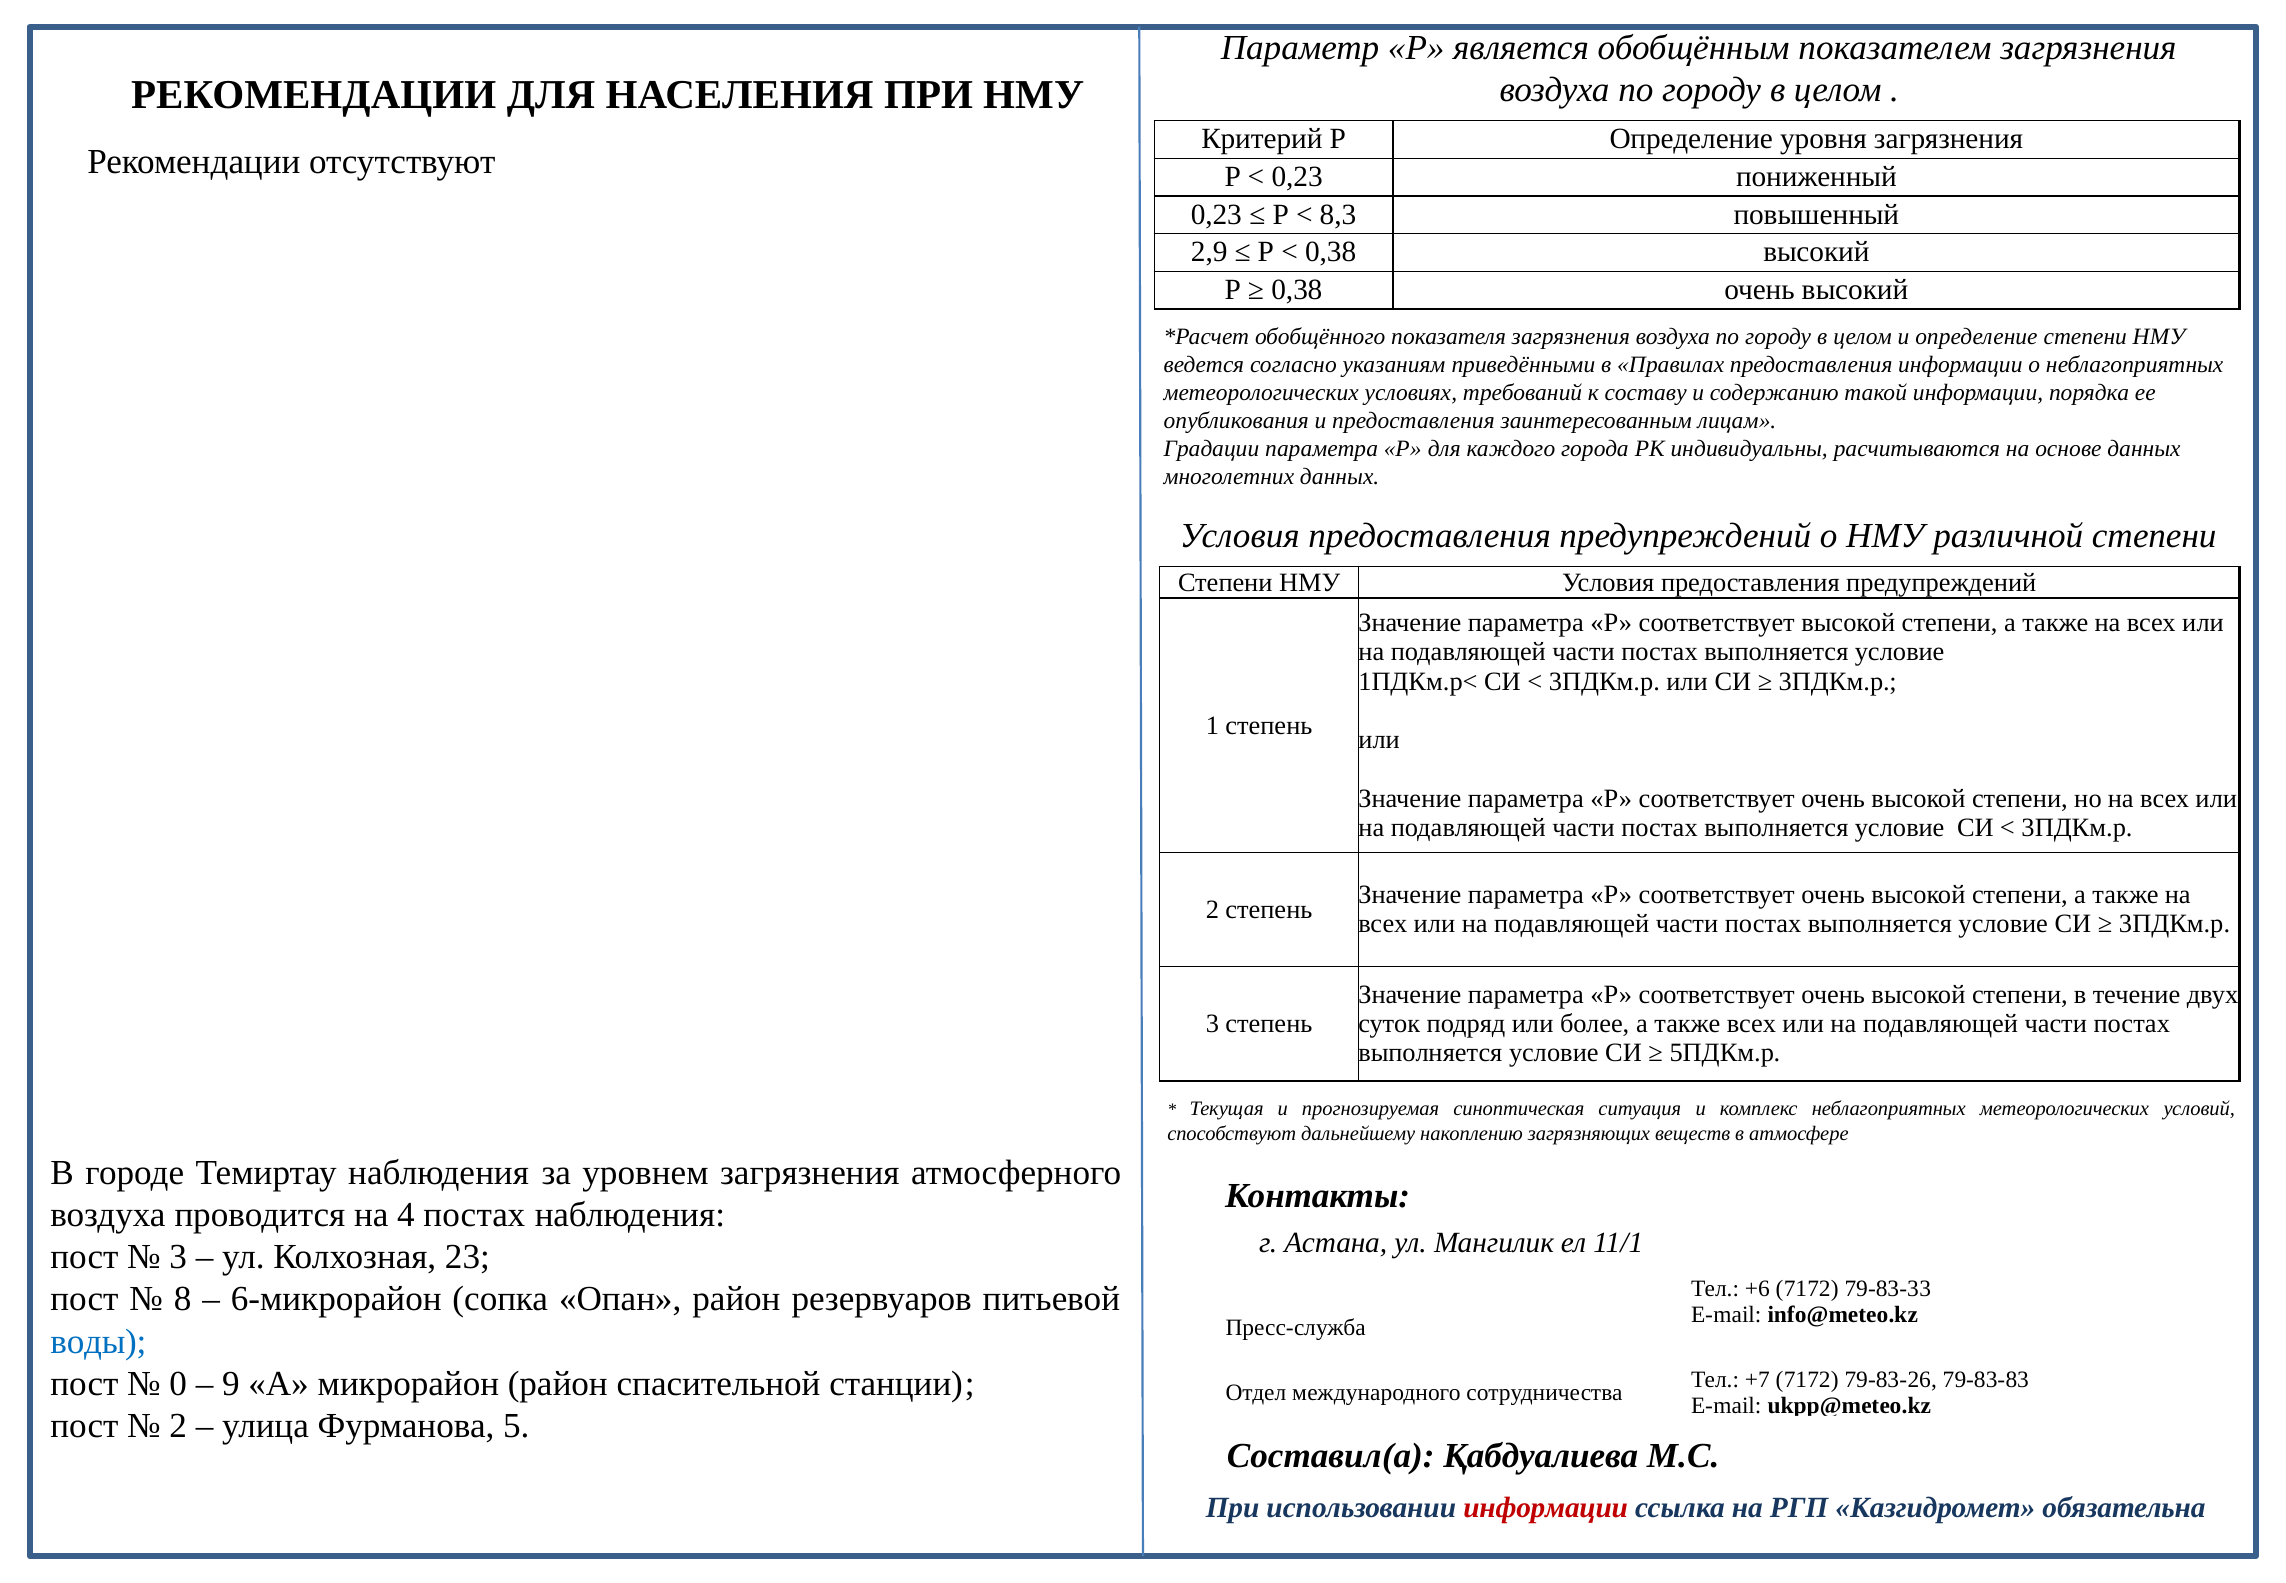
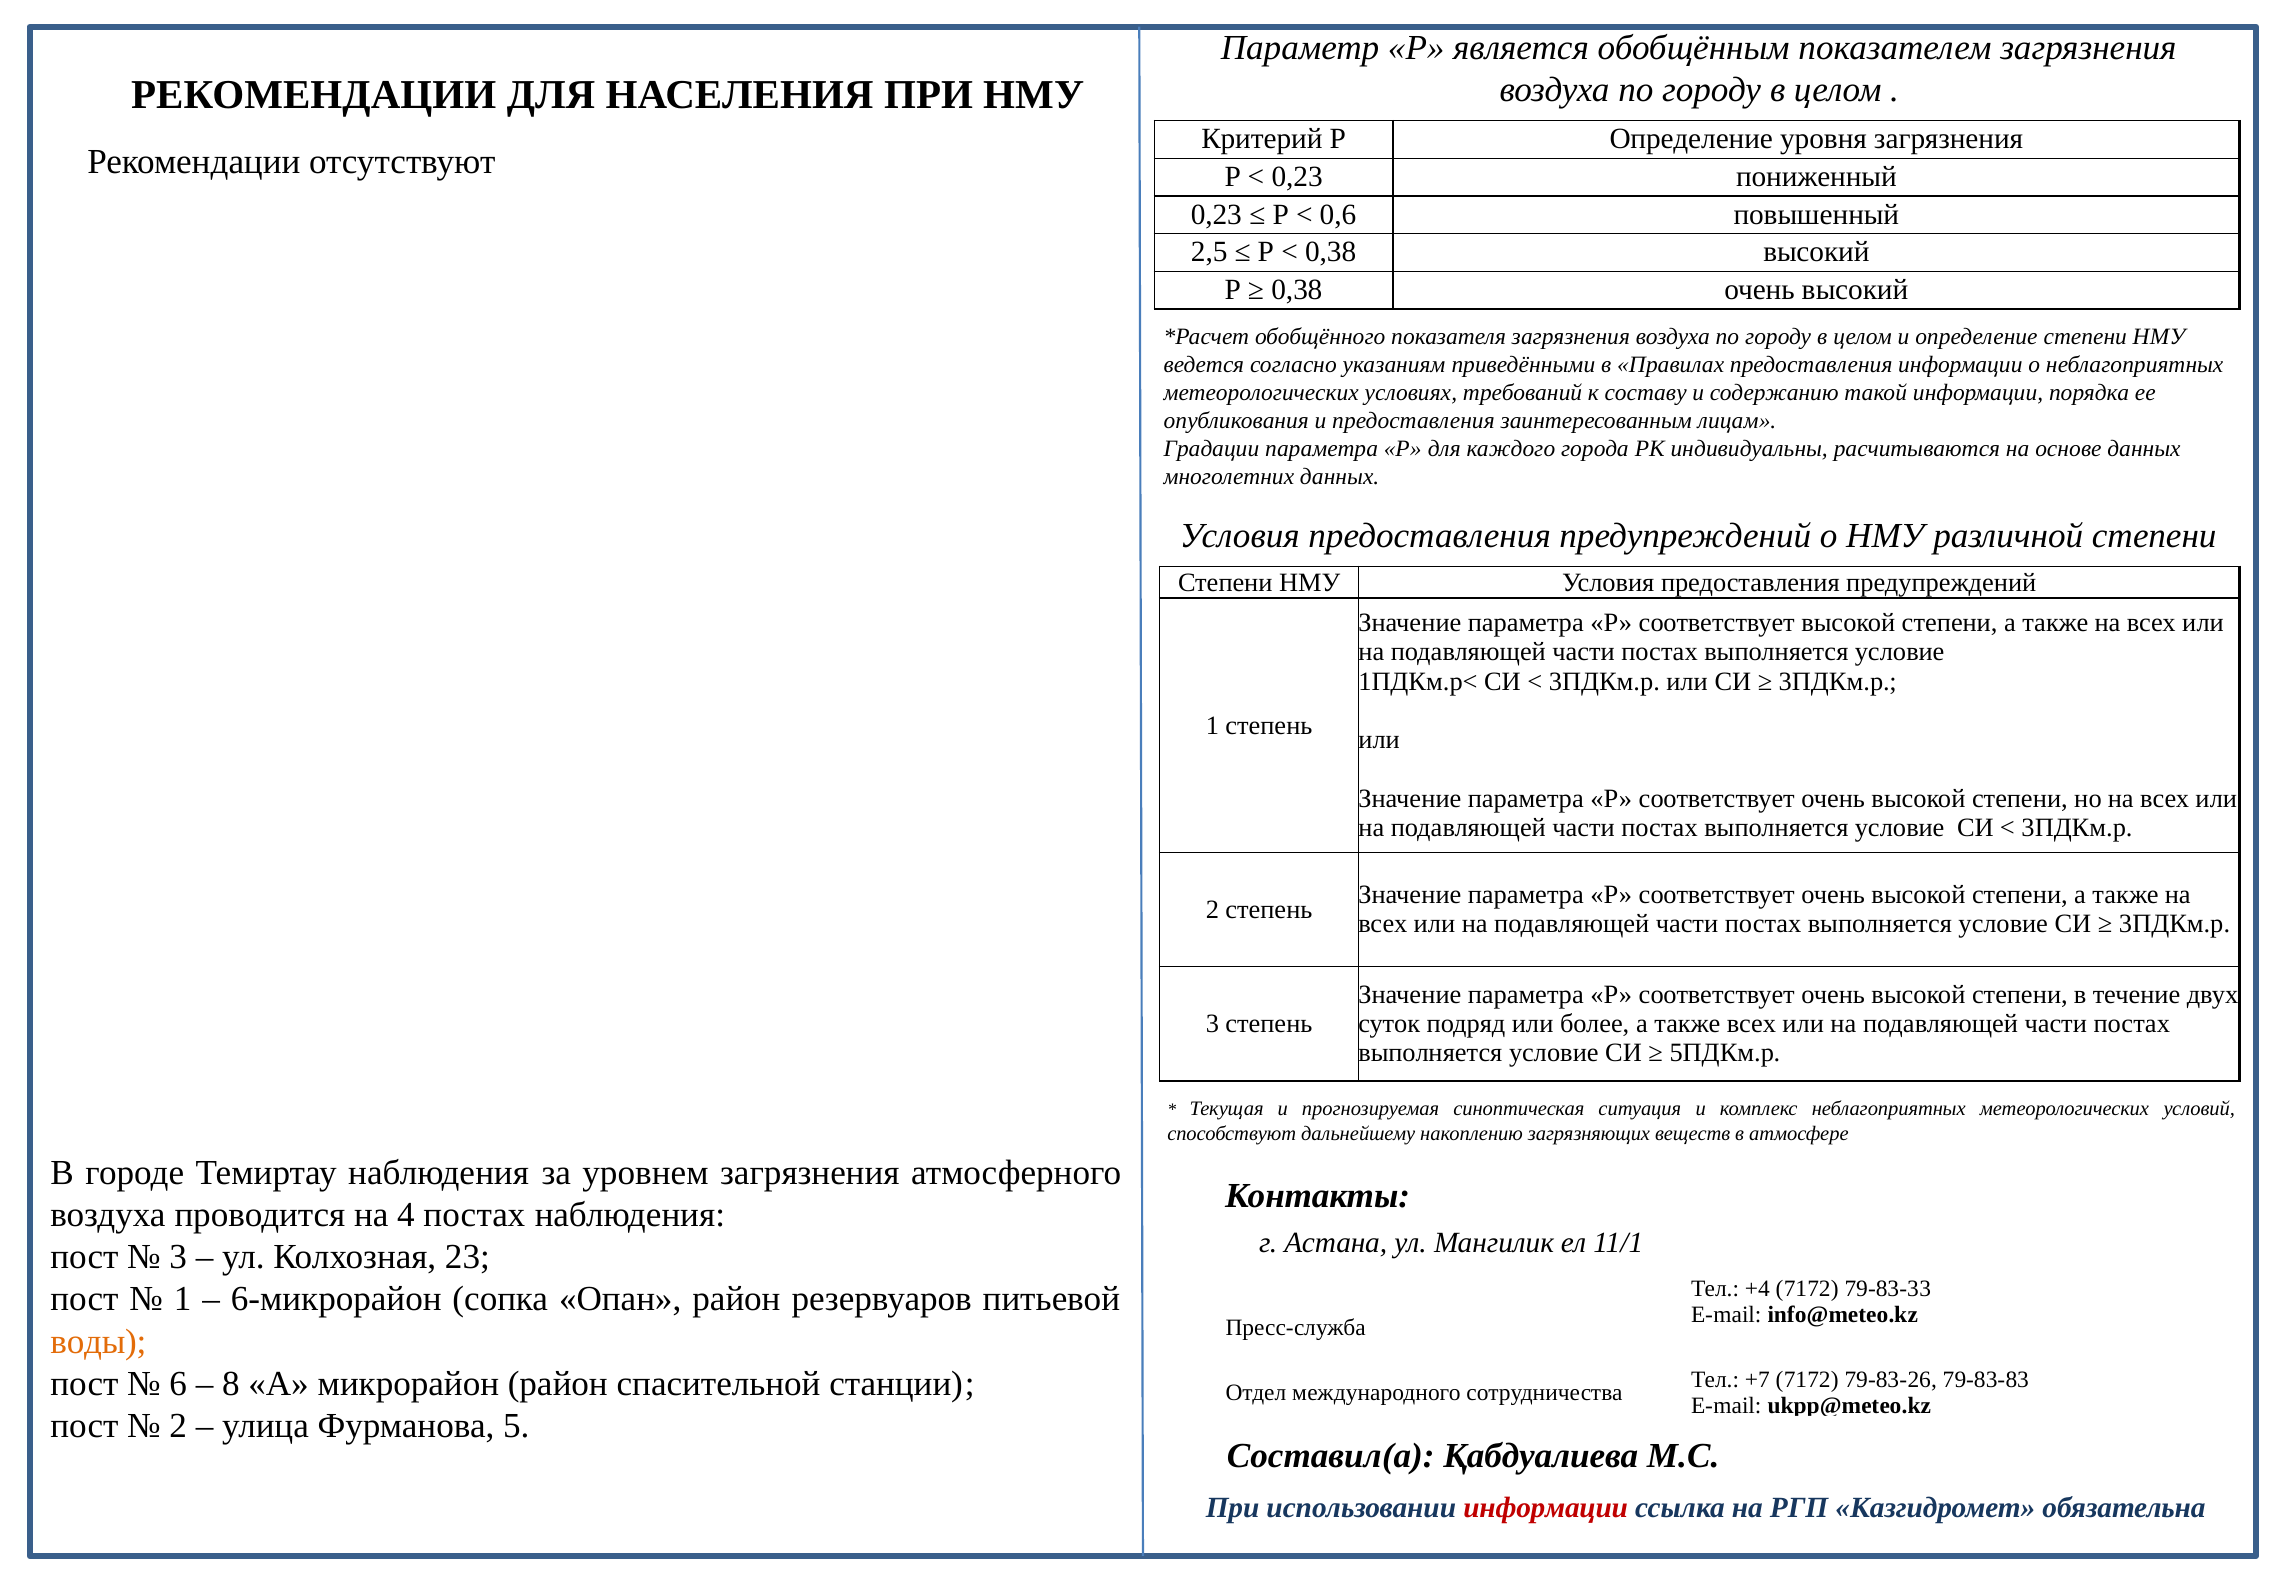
8,3: 8,3 -> 0,6
2,9: 2,9 -> 2,5
+6: +6 -> +4
8 at (183, 1299): 8 -> 1
воды colour: blue -> orange
0: 0 -> 6
9: 9 -> 8
